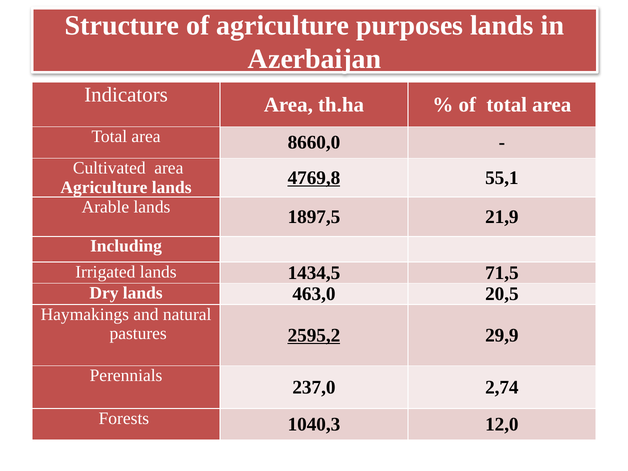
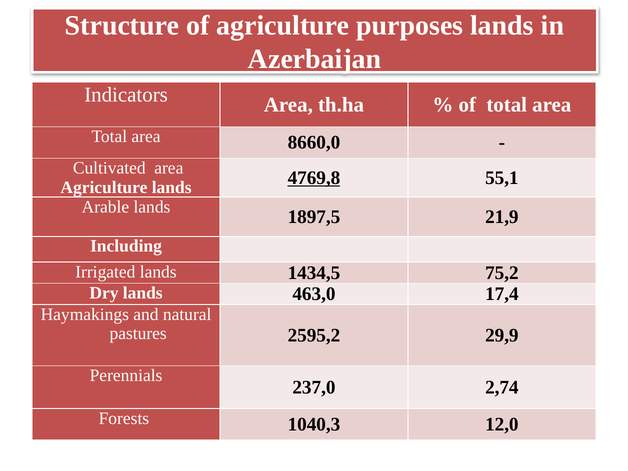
71,5: 71,5 -> 75,2
20,5: 20,5 -> 17,4
2595,2 underline: present -> none
